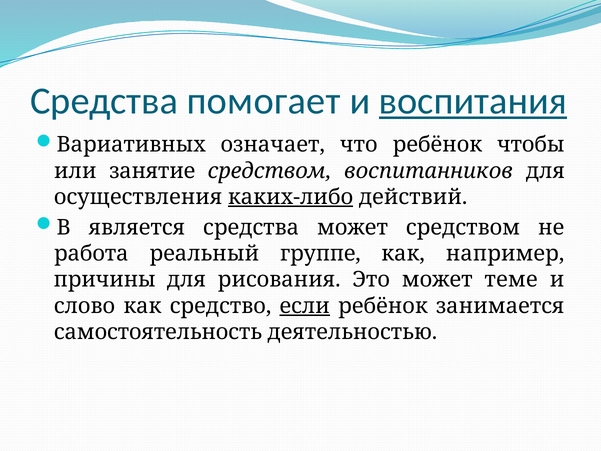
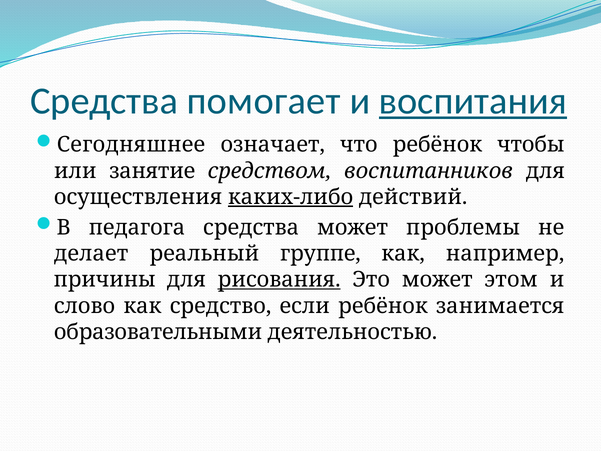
Вариативных: Вариативных -> Сегодняшнее
является: является -> педагога
может средством: средством -> проблемы
работа: работа -> делает
рисования underline: none -> present
теме: теме -> этом
если underline: present -> none
самостоятельность: самостоятельность -> образовательными
